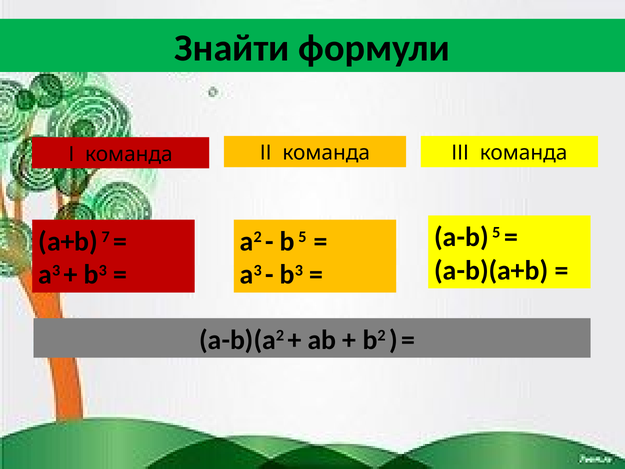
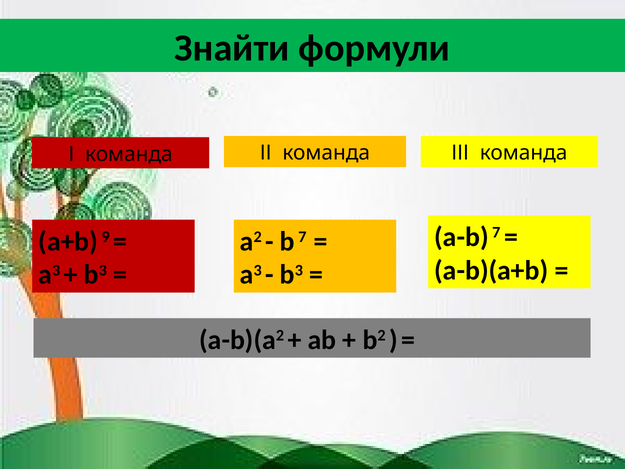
а-b 5: 5 -> 7
7: 7 -> 9
b 5: 5 -> 7
